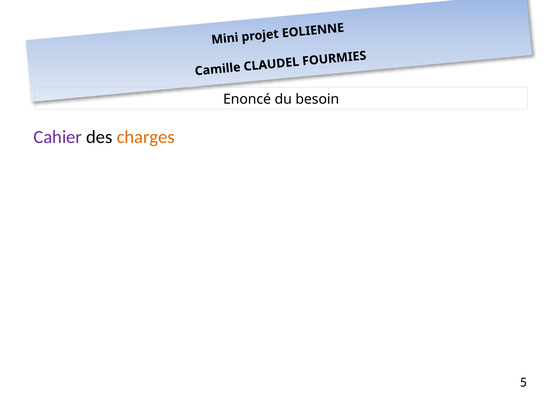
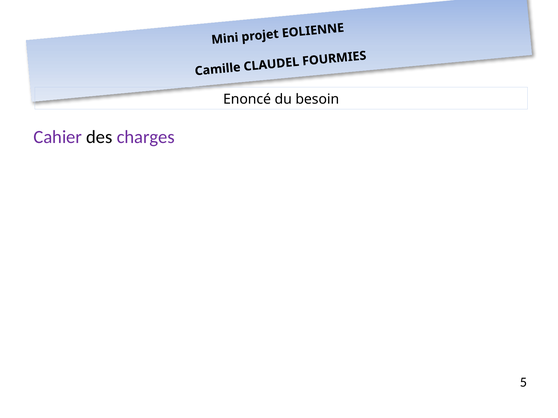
charges colour: orange -> purple
